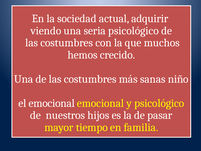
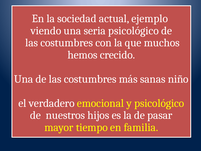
adquirir: adquirir -> ejemplo
el emocional: emocional -> verdadero
